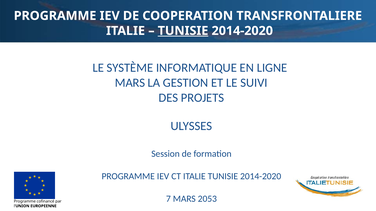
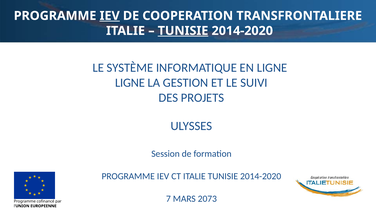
IEV at (110, 16) underline: none -> present
MARS at (130, 83): MARS -> LIGNE
2053: 2053 -> 2073
